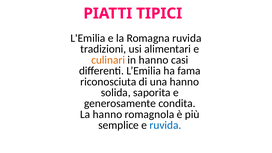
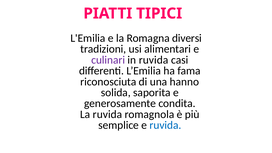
Romagna ruvida: ruvida -> diversi
culinari colour: orange -> purple
in hanno: hanno -> ruvida
La hanno: hanno -> ruvida
